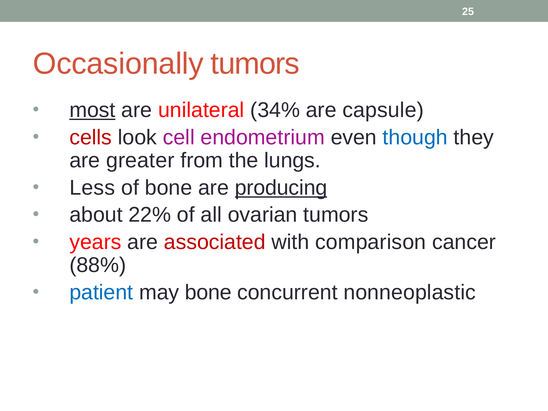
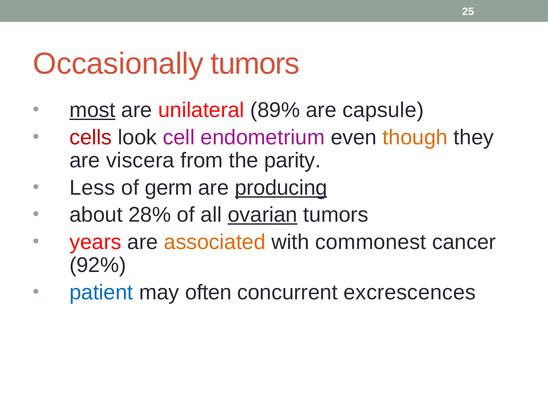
34%: 34% -> 89%
though colour: blue -> orange
greater: greater -> viscera
lungs: lungs -> parity
of bone: bone -> germ
22%: 22% -> 28%
ovarian underline: none -> present
associated colour: red -> orange
comparison: comparison -> commonest
88%: 88% -> 92%
may bone: bone -> often
nonneoplastic: nonneoplastic -> excrescences
